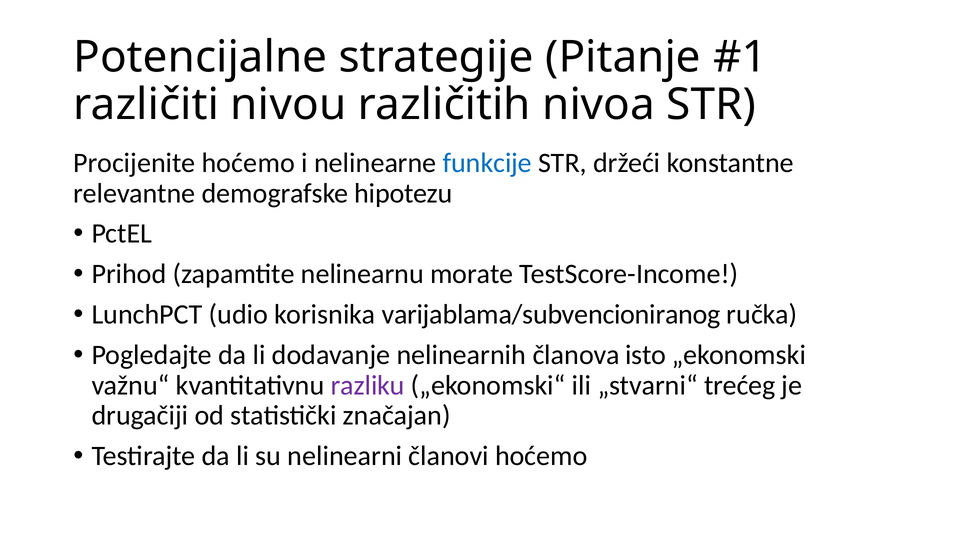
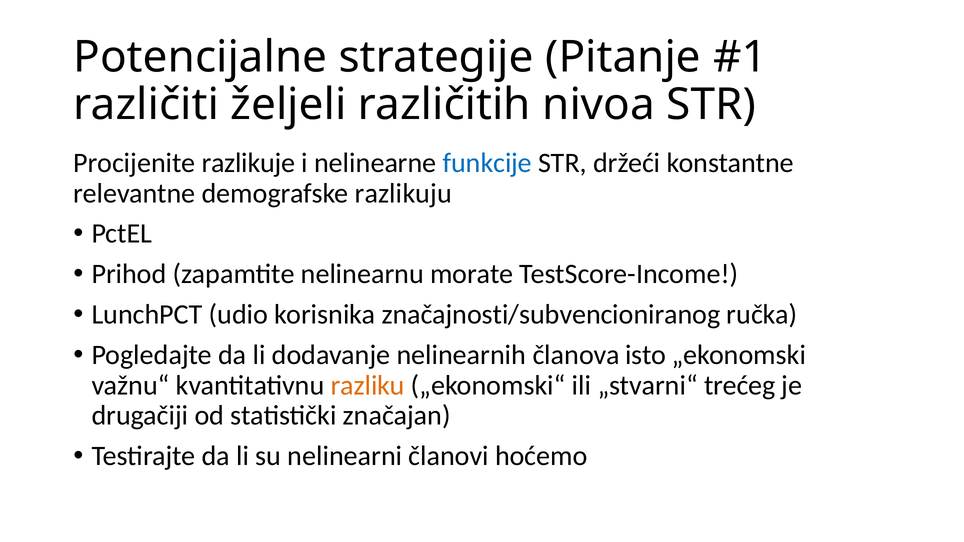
nivou: nivou -> željeli
Procijenite hoćemo: hoćemo -> razlikuje
hipotezu: hipotezu -> razlikuju
varijablama/subvencioniranog: varijablama/subvencioniranog -> značajnosti/subvencioniranog
razliku colour: purple -> orange
